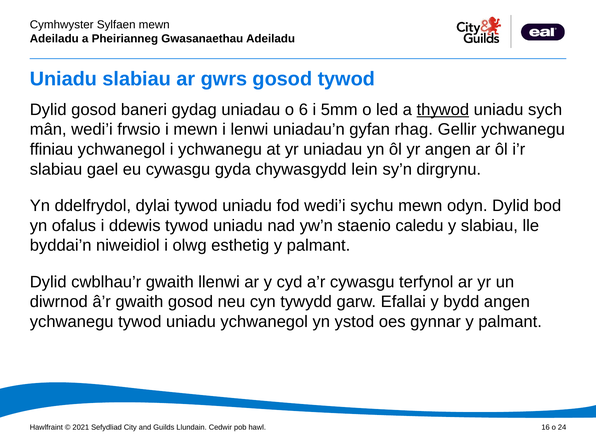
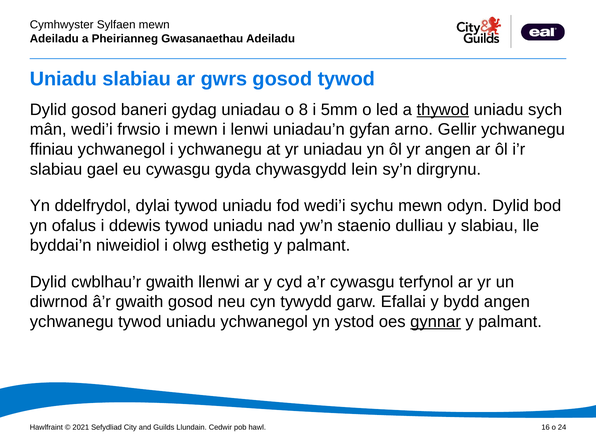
6: 6 -> 8
rhag: rhag -> arno
caledu: caledu -> dulliau
gynnar underline: none -> present
